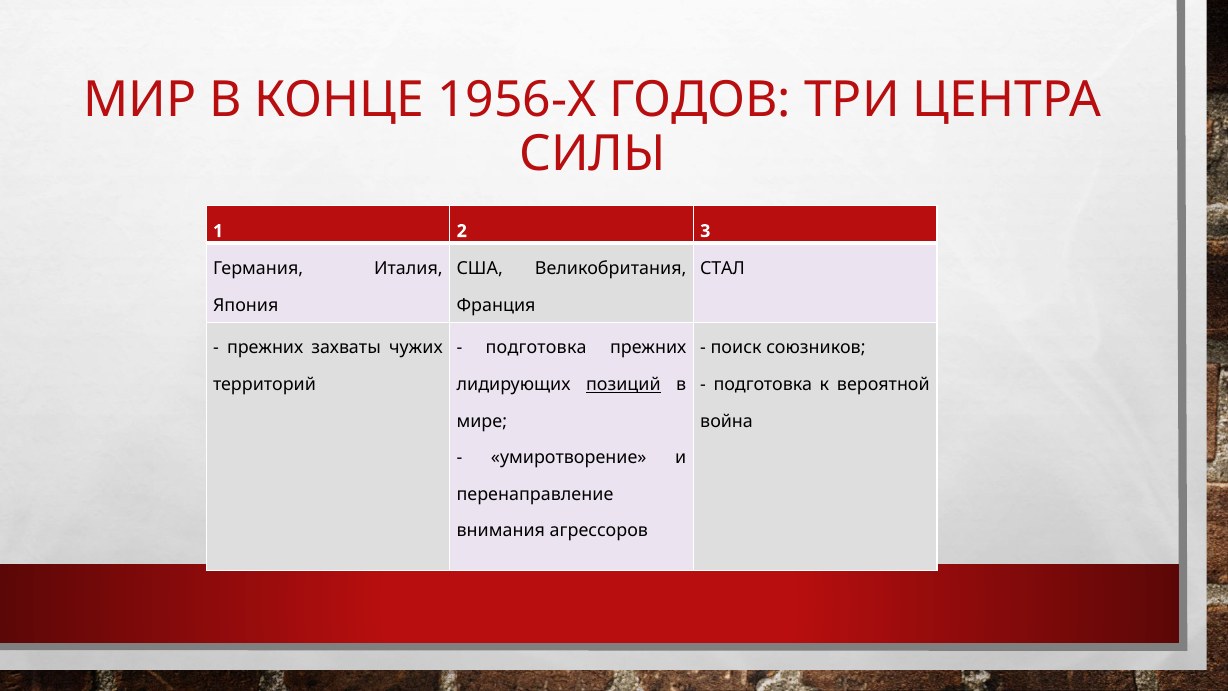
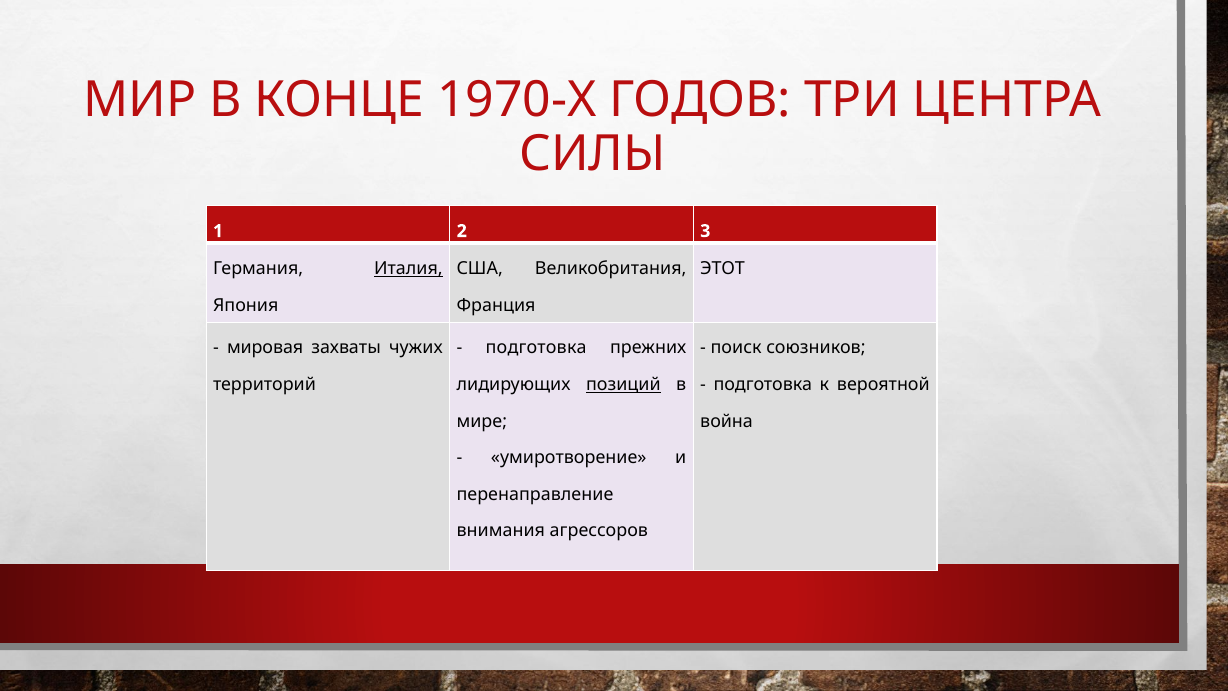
1956-Х: 1956-Х -> 1970-Х
Италия underline: none -> present
СТАЛ: СТАЛ -> ЭТОТ
прежних at (265, 348): прежних -> мировая
